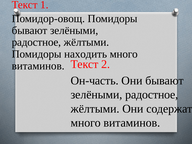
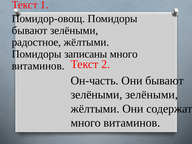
находить: находить -> записаны
радостное at (152, 95): радостное -> зелёными
